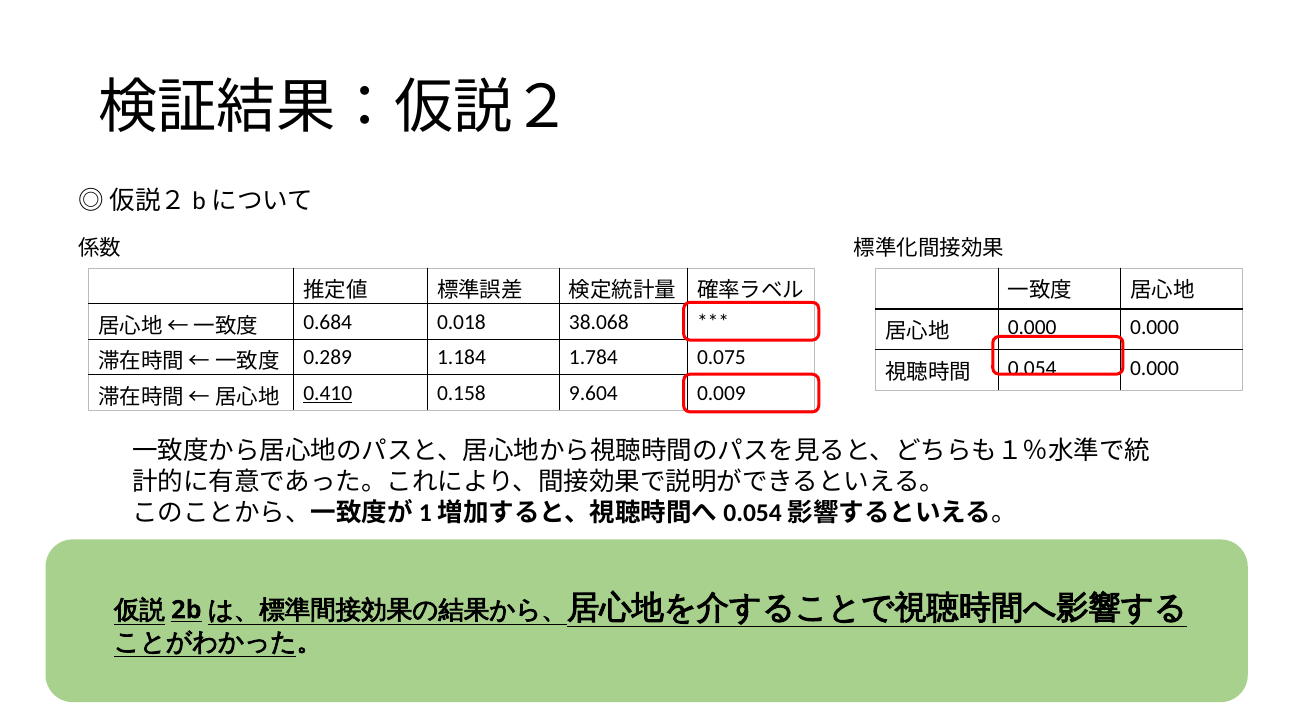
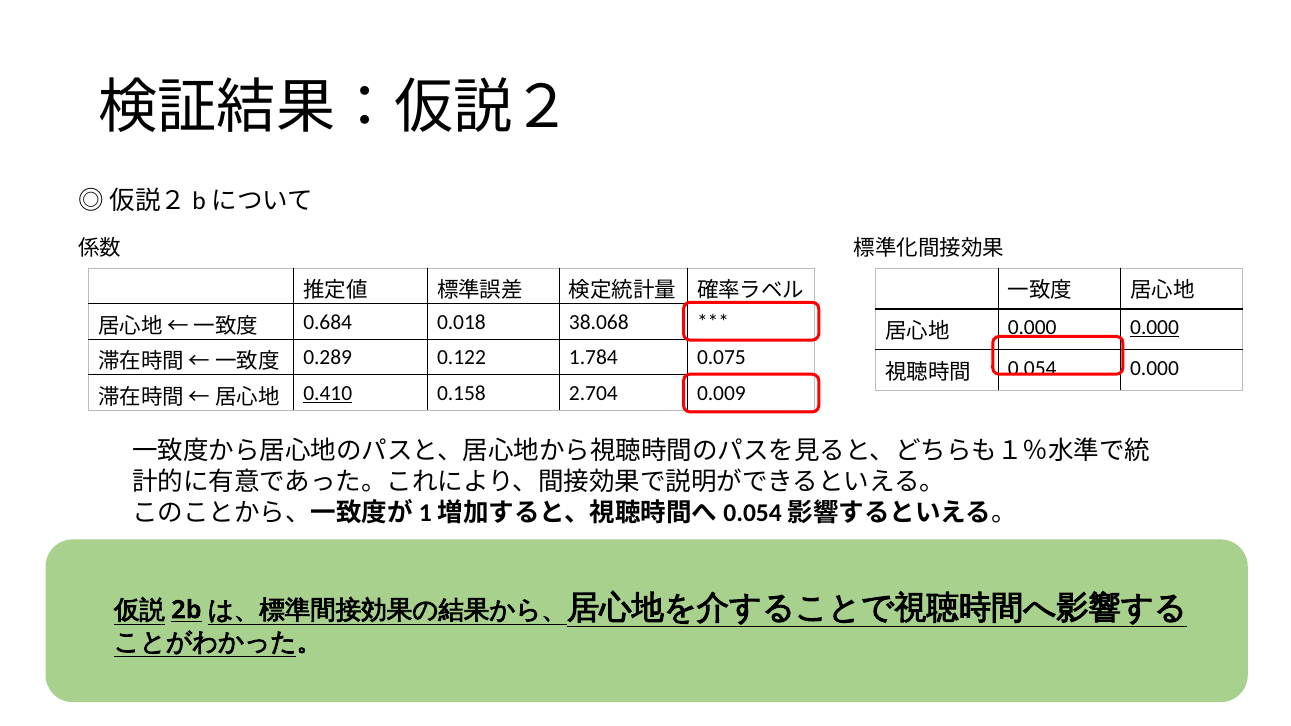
0.000 at (1155, 327) underline: none -> present
1.184: 1.184 -> 0.122
9.604: 9.604 -> 2.704
